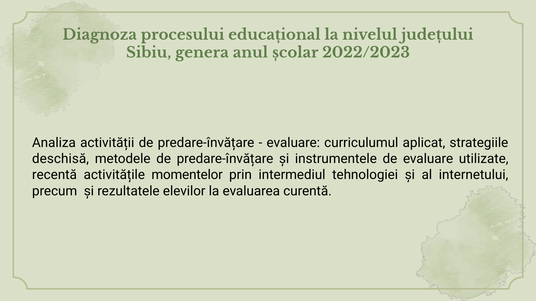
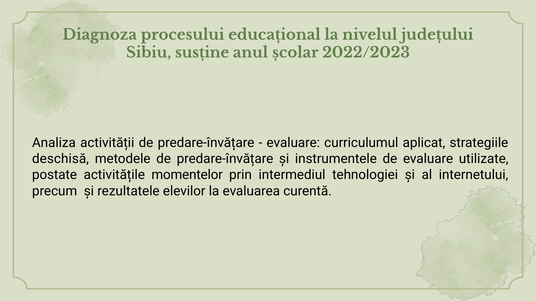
genera: genera -> susține
recentă: recentă -> postate
